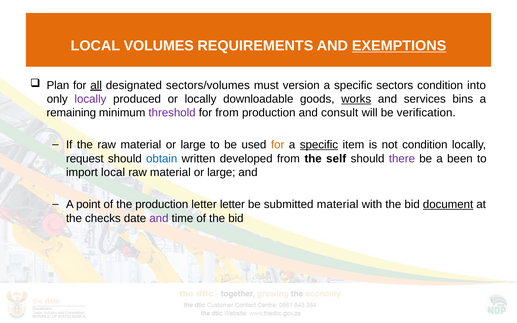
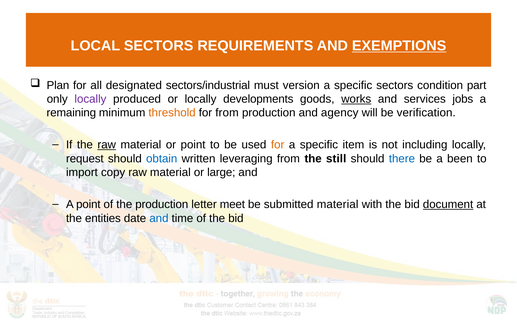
LOCAL VOLUMES: VOLUMES -> SECTORS
all underline: present -> none
sectors/volumes: sectors/volumes -> sectors/industrial
into: into -> part
downloadable: downloadable -> developments
bins: bins -> jobs
threshold colour: purple -> orange
consult: consult -> agency
raw at (107, 145) underline: none -> present
large at (193, 145): large -> point
specific at (319, 145) underline: present -> none
not condition: condition -> including
developed: developed -> leveraging
self: self -> still
there colour: purple -> blue
import local: local -> copy
letter letter: letter -> meet
checks: checks -> entities
and at (159, 218) colour: purple -> blue
